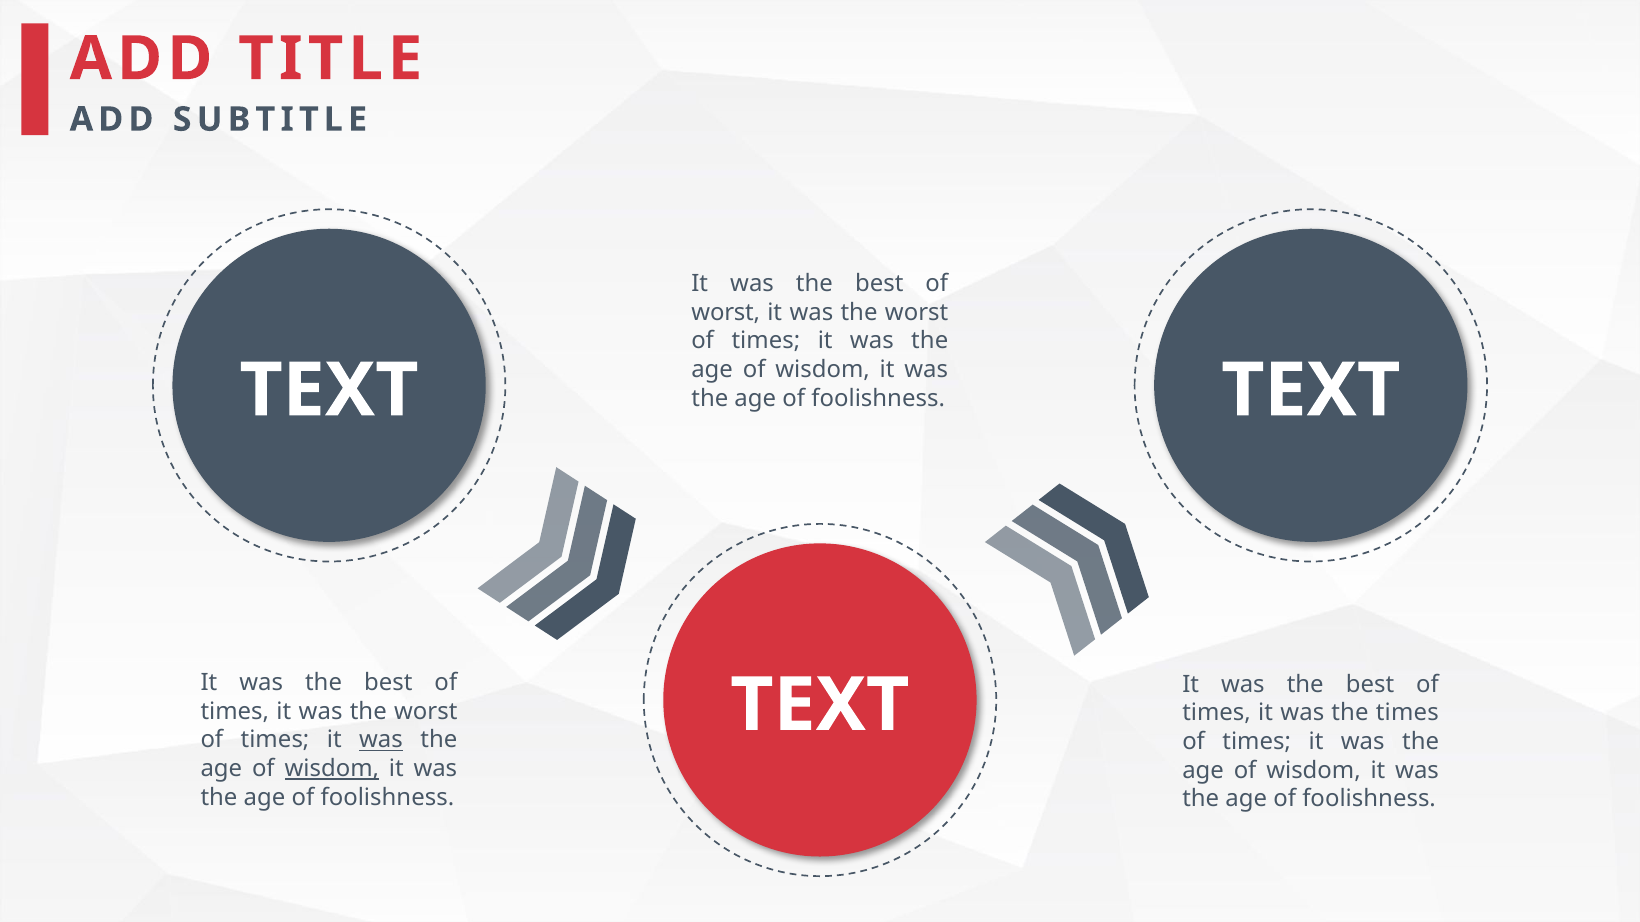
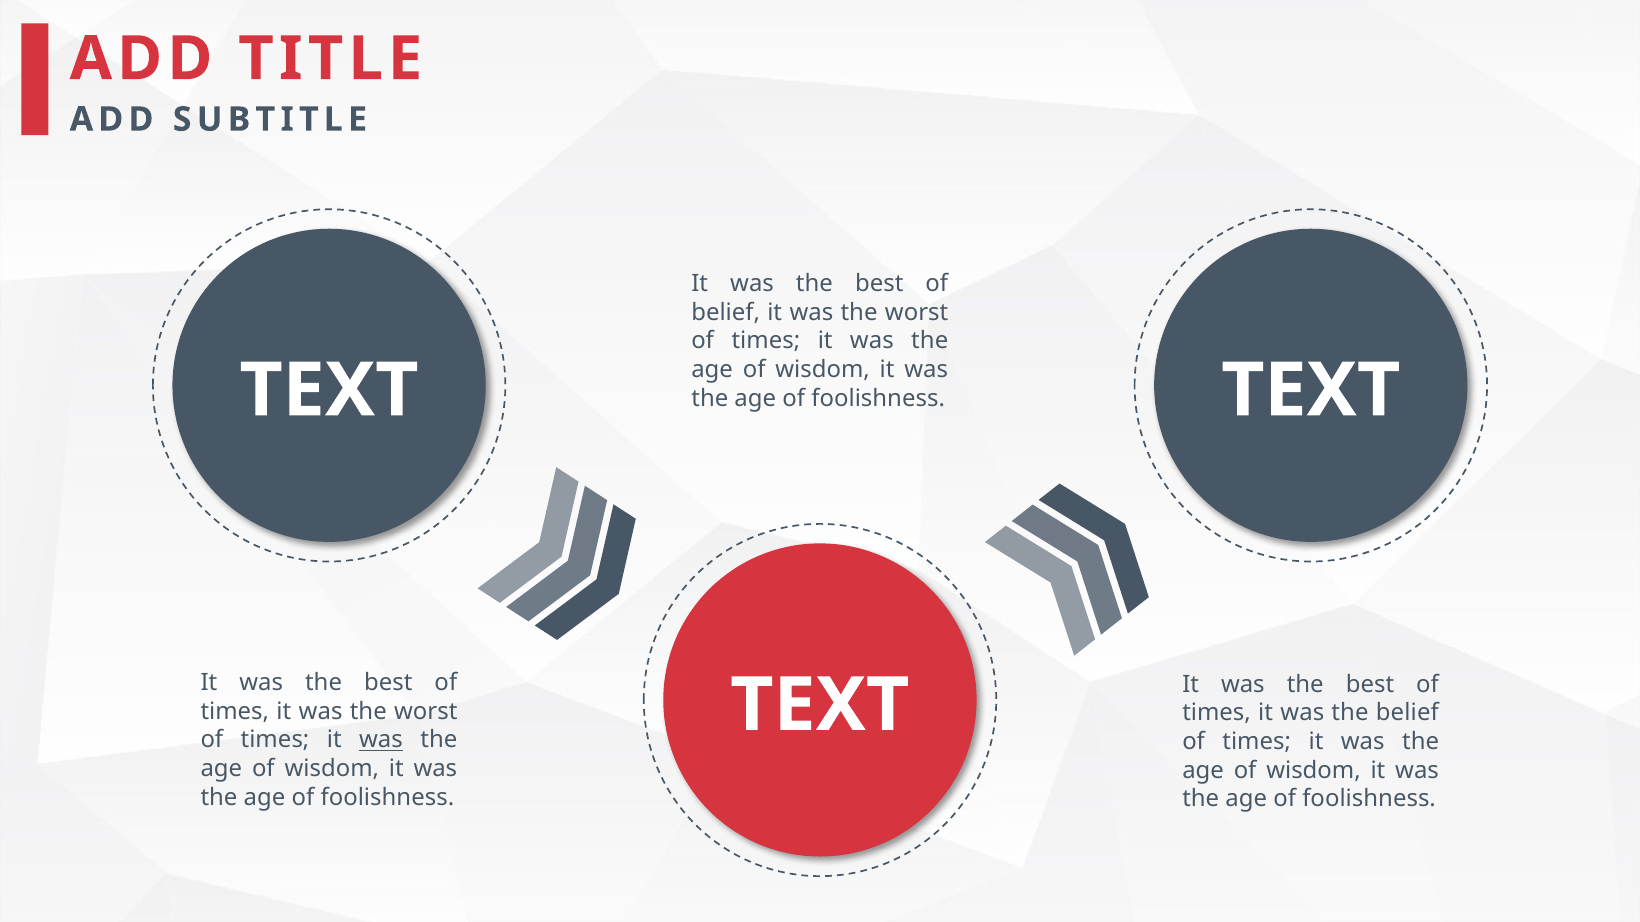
worst at (726, 312): worst -> belief
the times: times -> belief
wisdom at (332, 769) underline: present -> none
